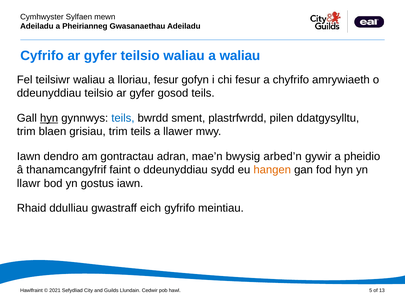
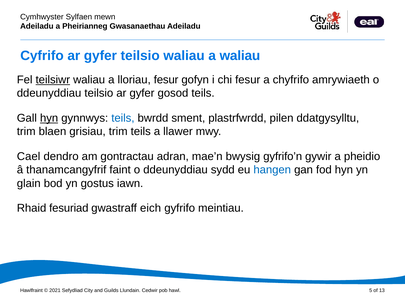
teilsiwr underline: none -> present
Iawn at (29, 156): Iawn -> Cael
arbed’n: arbed’n -> gyfrifo’n
hangen colour: orange -> blue
llawr: llawr -> glain
ddulliau: ddulliau -> fesuriad
